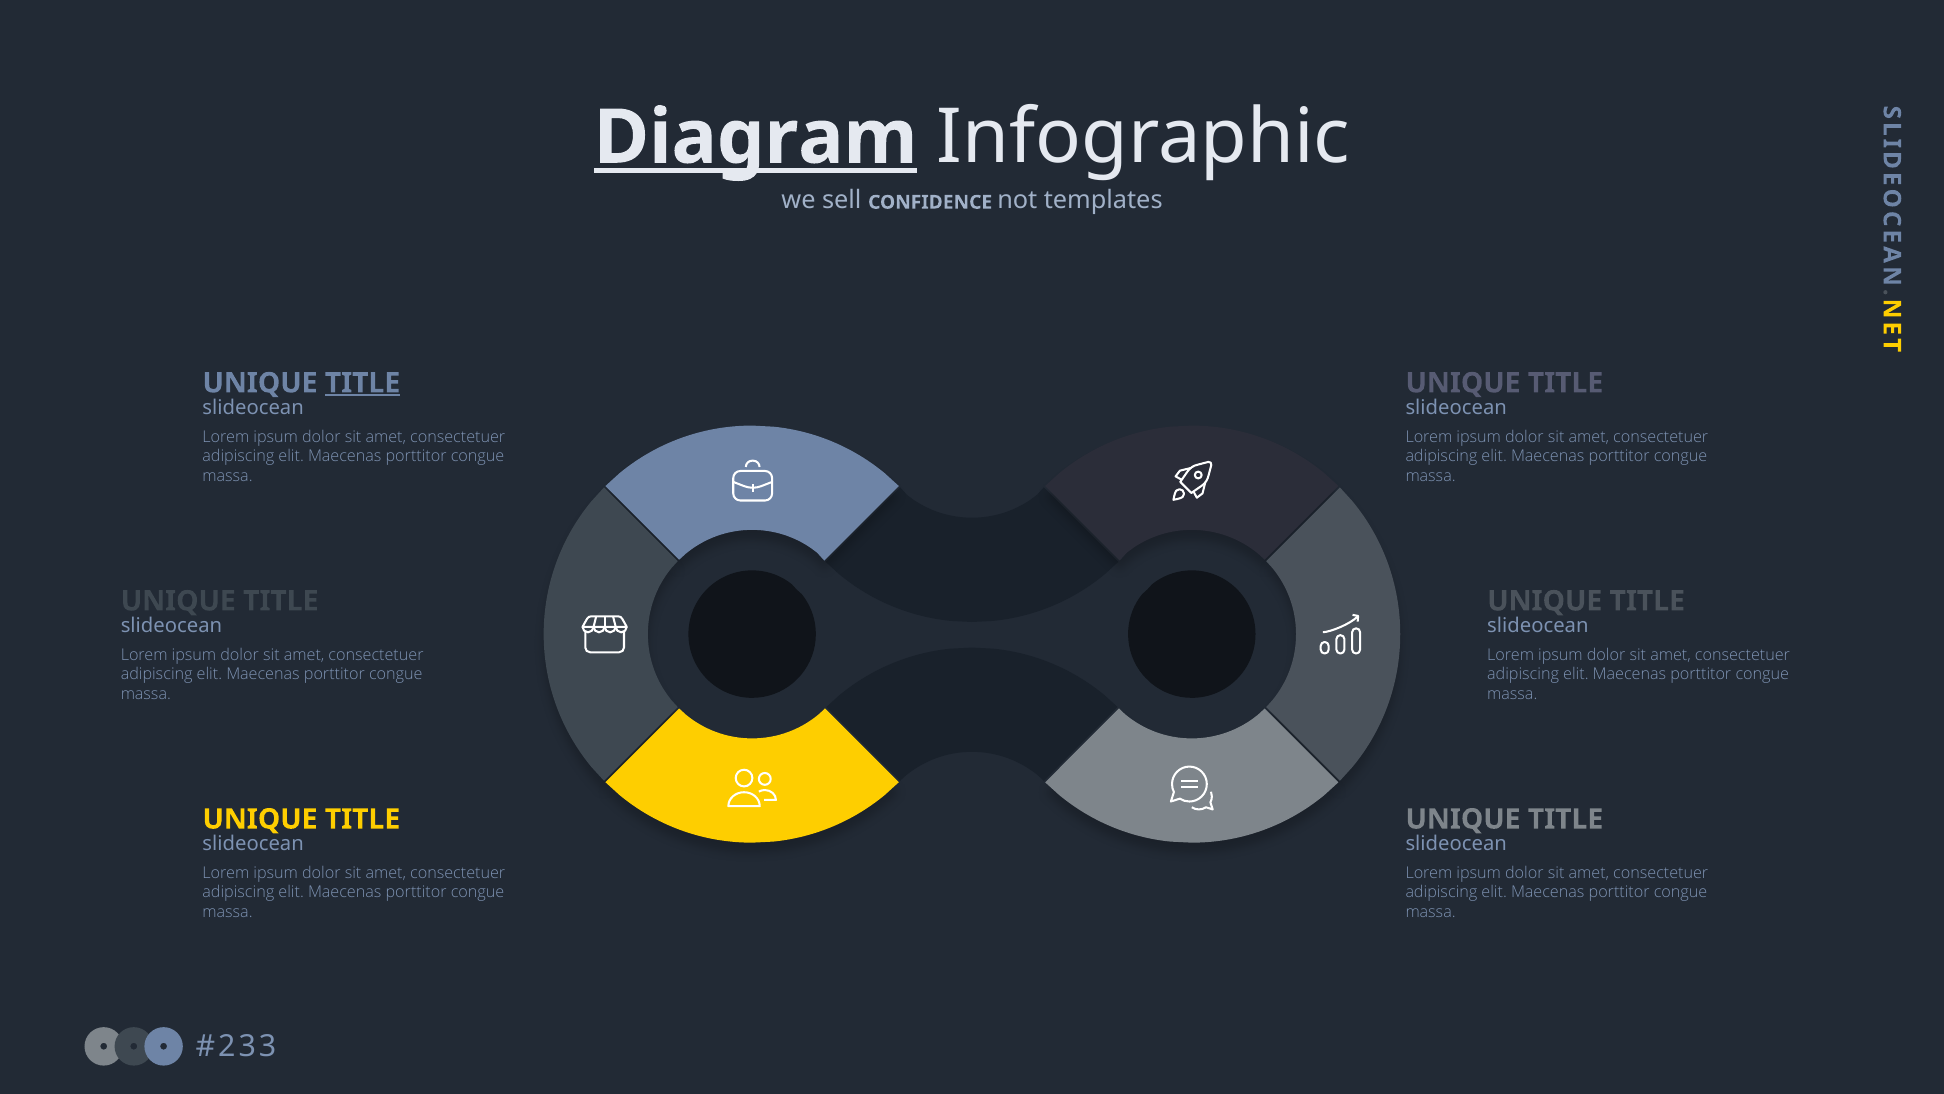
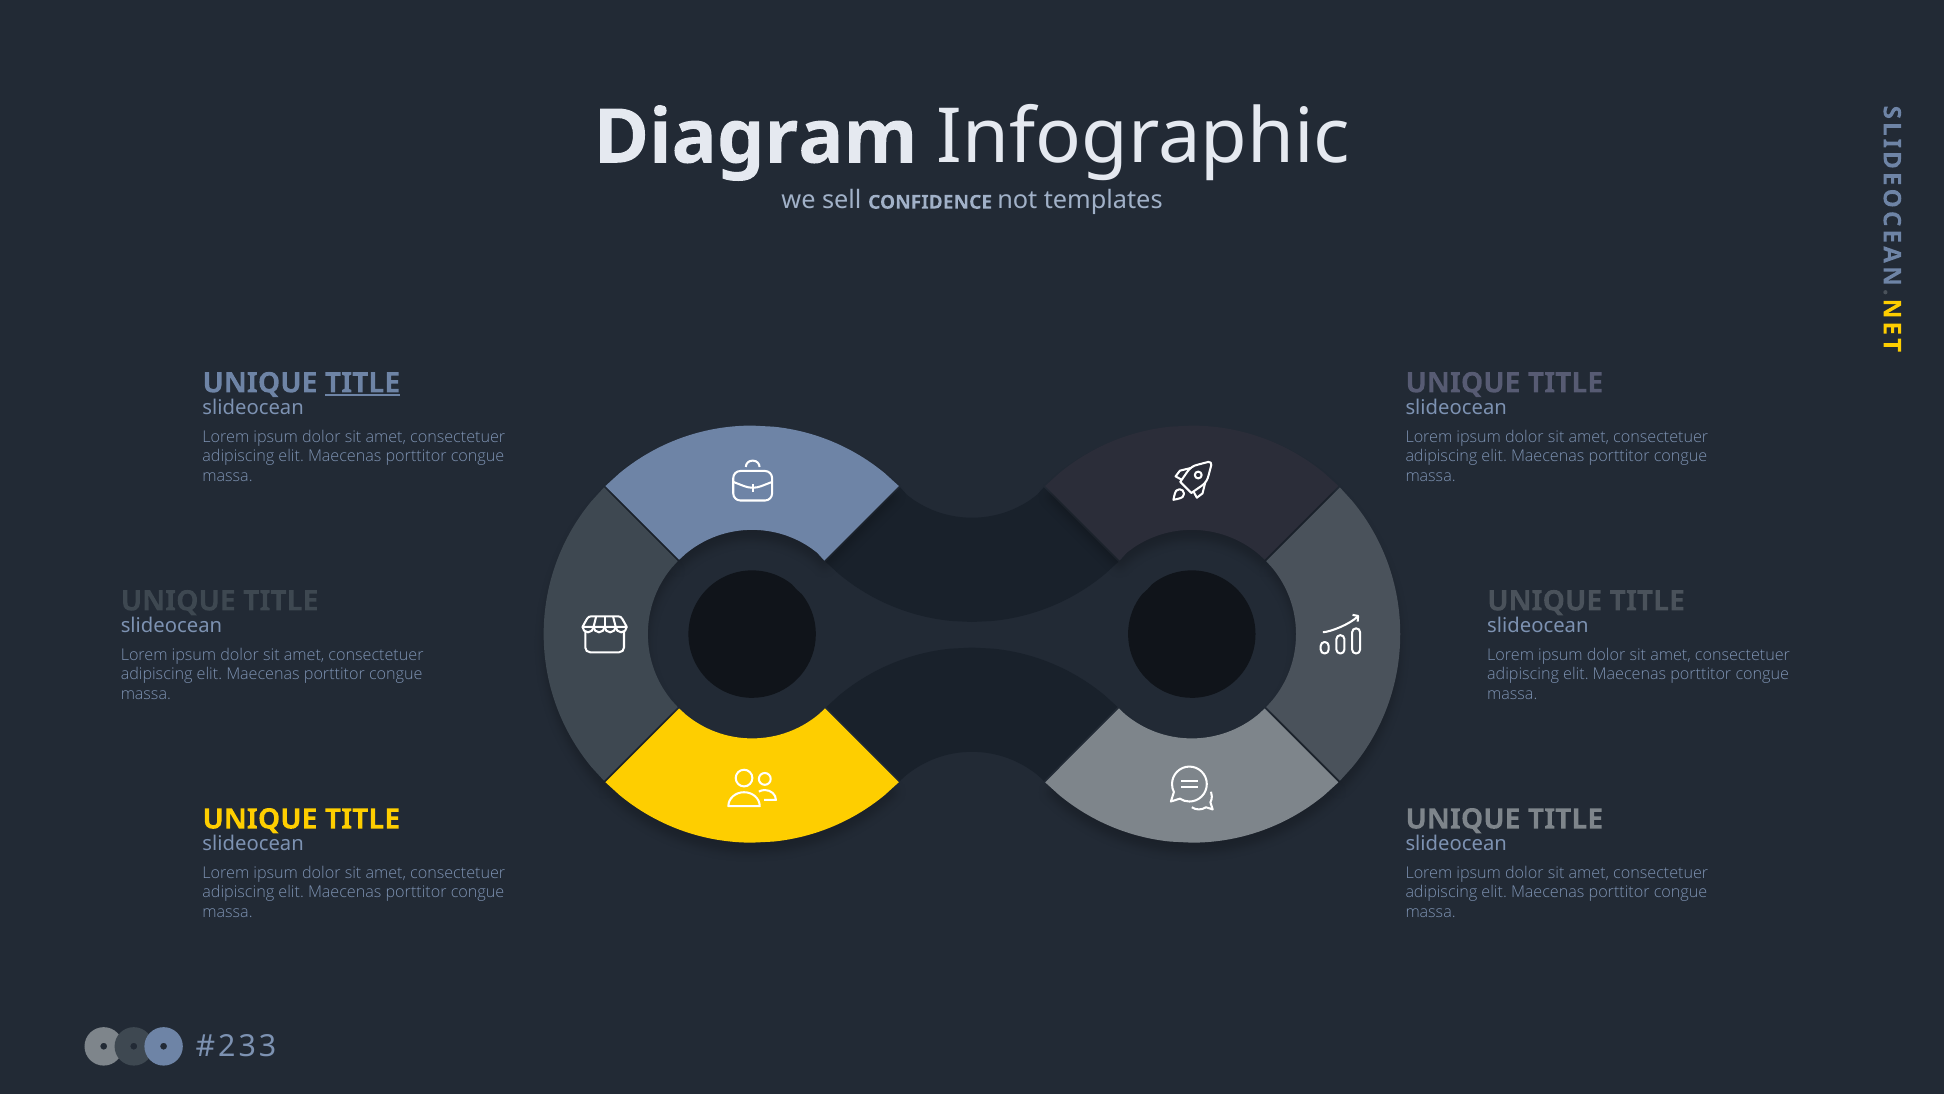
Diagram underline: present -> none
